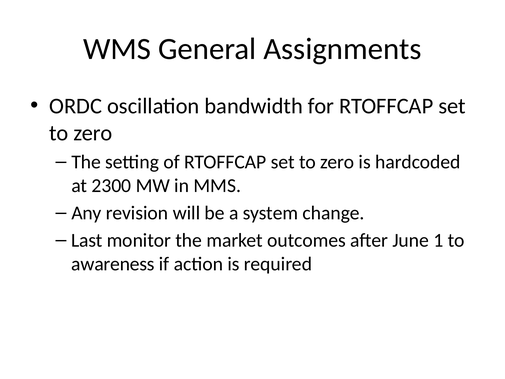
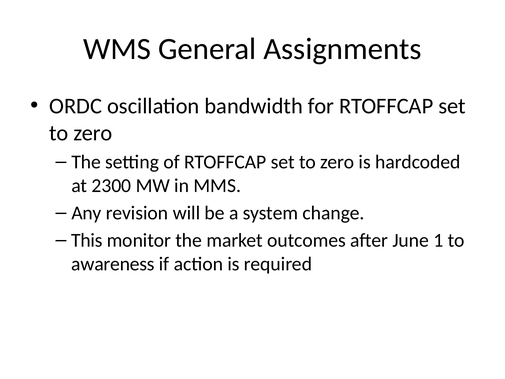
Last: Last -> This
